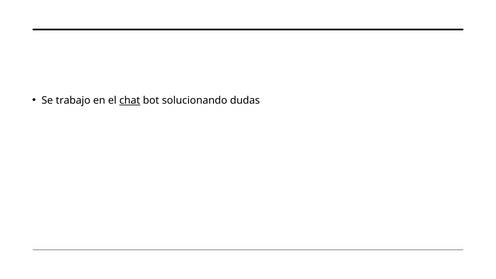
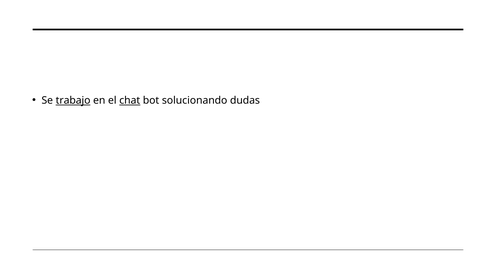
trabajo underline: none -> present
